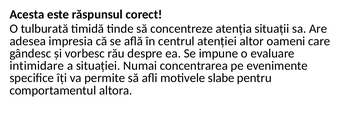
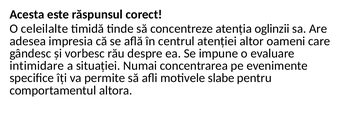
tulburată: tulburată -> celeilalte
situații: situații -> oglinzii
